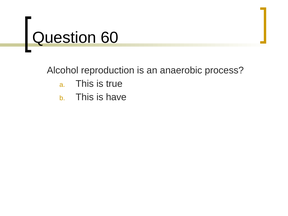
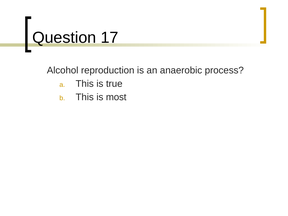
60: 60 -> 17
have: have -> most
